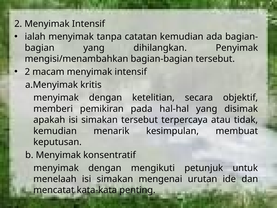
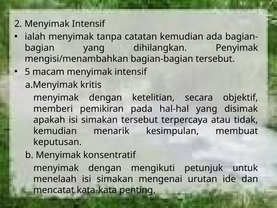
2 at (27, 72): 2 -> 5
